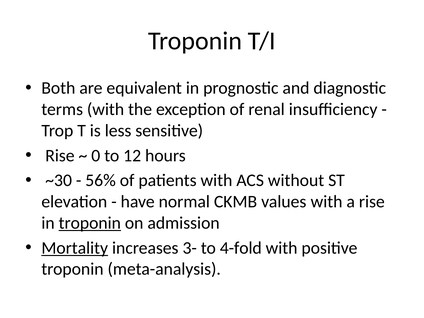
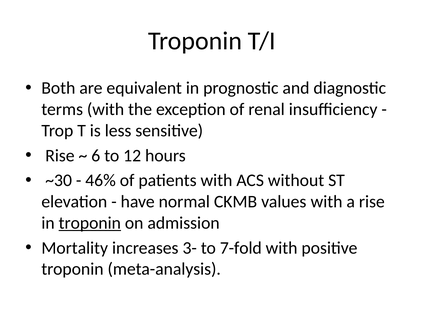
0: 0 -> 6
56%: 56% -> 46%
Mortality underline: present -> none
4-fold: 4-fold -> 7-fold
